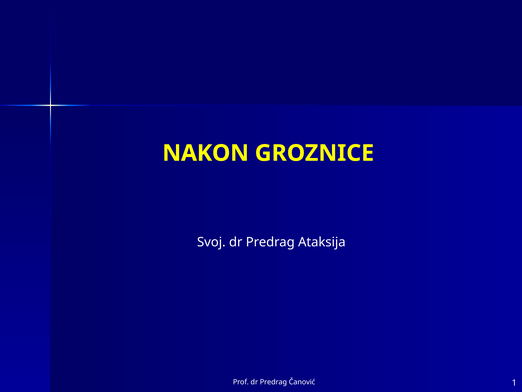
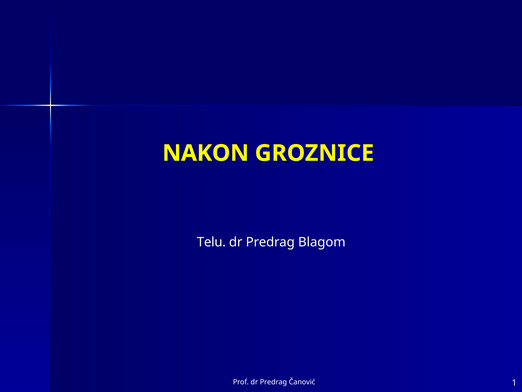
Svoj: Svoj -> Telu
Ataksija: Ataksija -> Blagom
